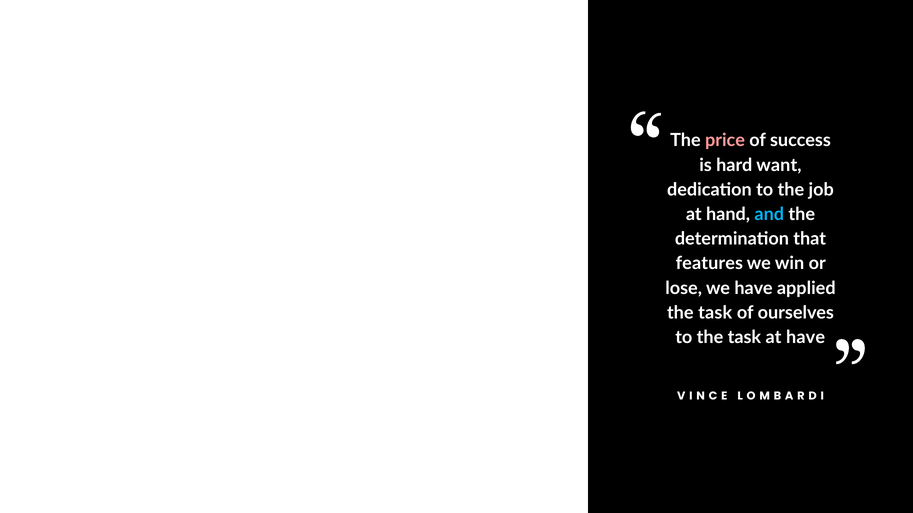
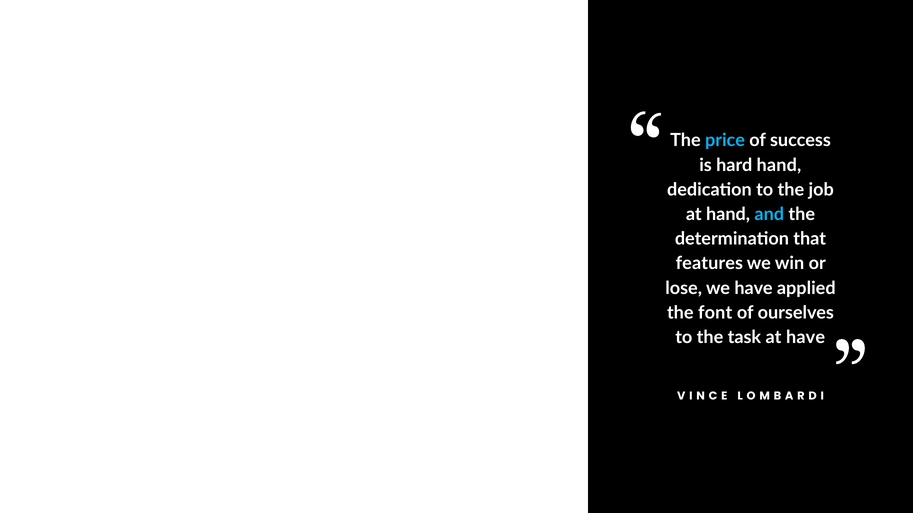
price colour: pink -> light blue
hard want: want -> hand
task at (715, 313): task -> font
